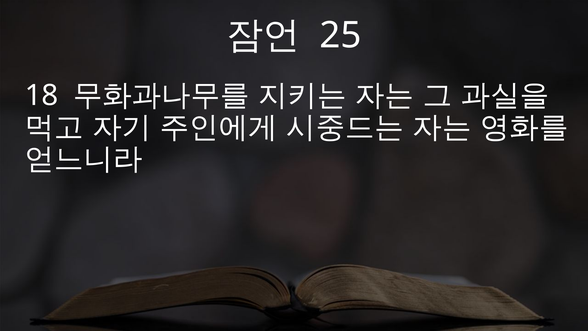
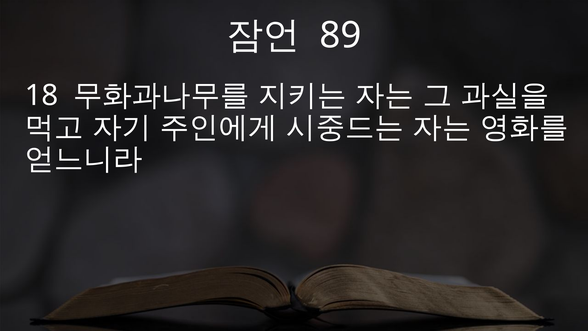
25: 25 -> 89
